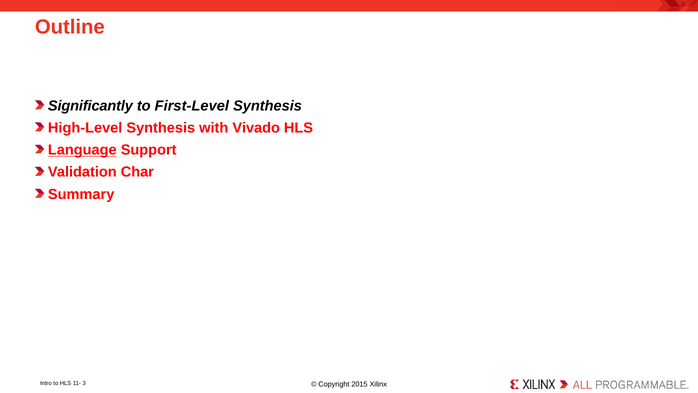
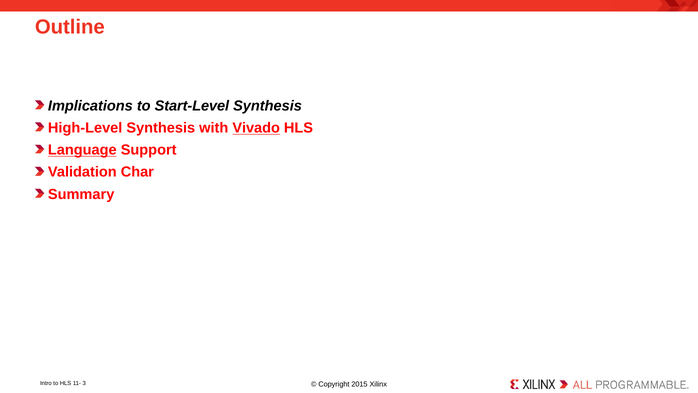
Significantly: Significantly -> Implications
First-Level: First-Level -> Start-Level
Vivado underline: none -> present
